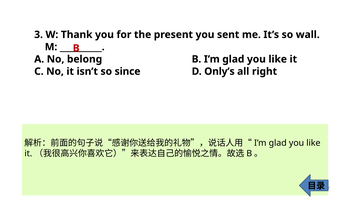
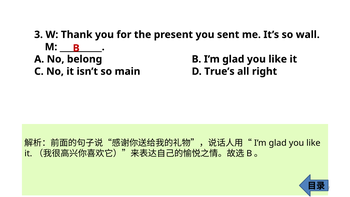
since: since -> main
Only’s: Only’s -> True’s
